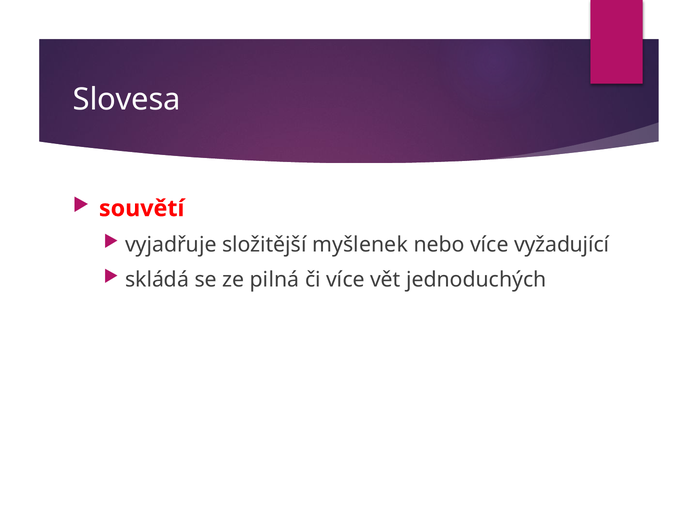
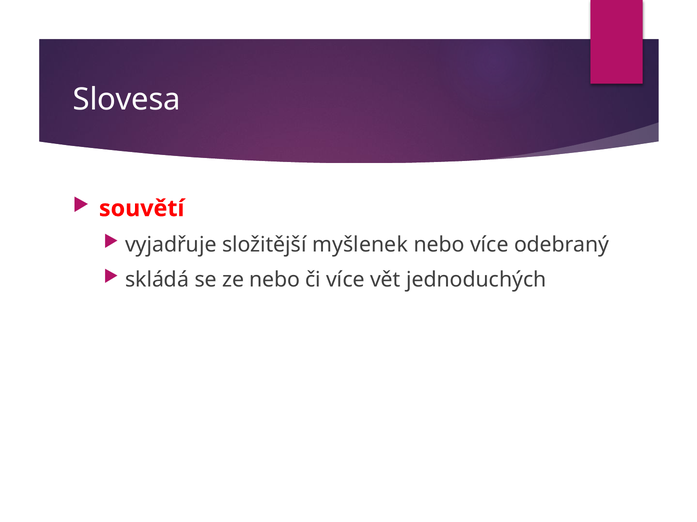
vyžadující: vyžadující -> odebraný
ze pilná: pilná -> nebo
